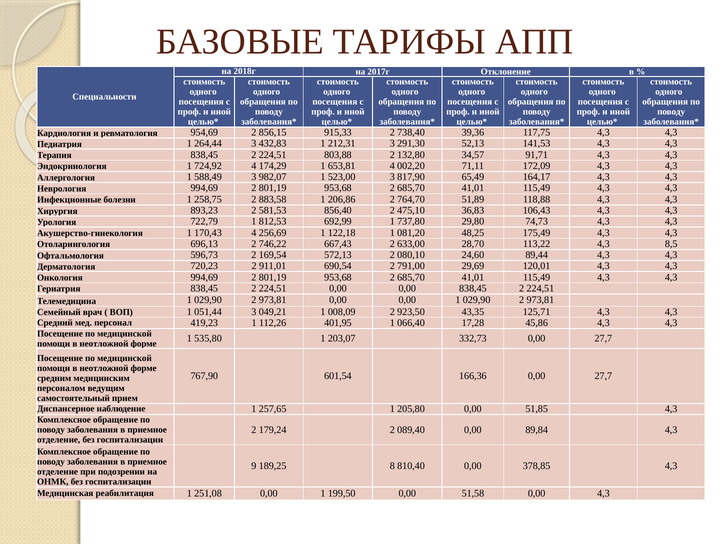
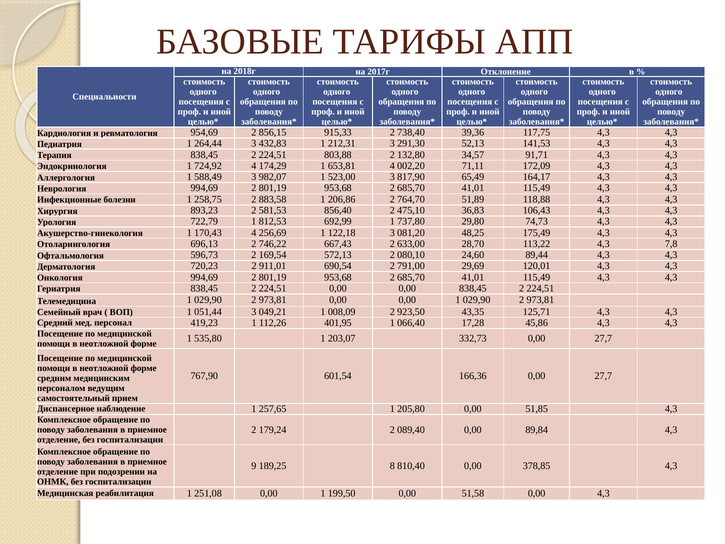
122,18 1: 1 -> 3
8,5: 8,5 -> 7,8
